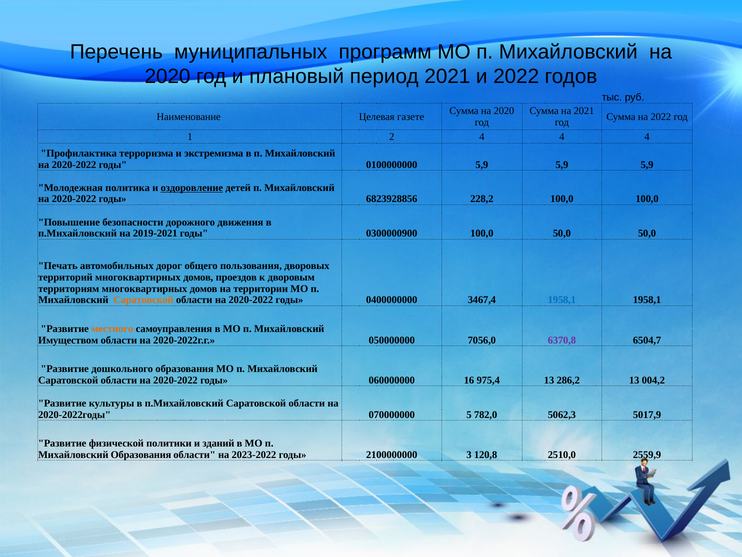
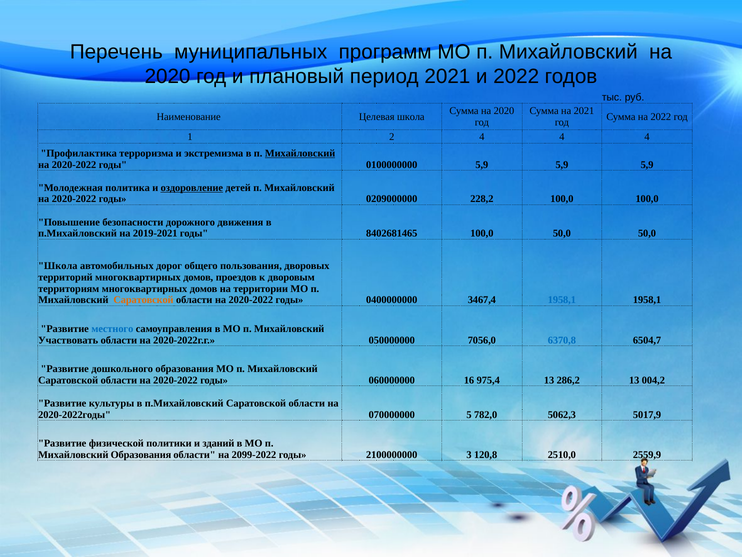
Целевая газете: газете -> школа
Михайловский at (300, 153) underline: none -> present
6823928856: 6823928856 -> 0209000000
0300000900: 0300000900 -> 8402681465
Печать at (58, 266): Печать -> Школа
местного colour: orange -> blue
Имуществом: Имуществом -> Участвовать
6370,8 colour: purple -> blue
2023-2022: 2023-2022 -> 2099-2022
